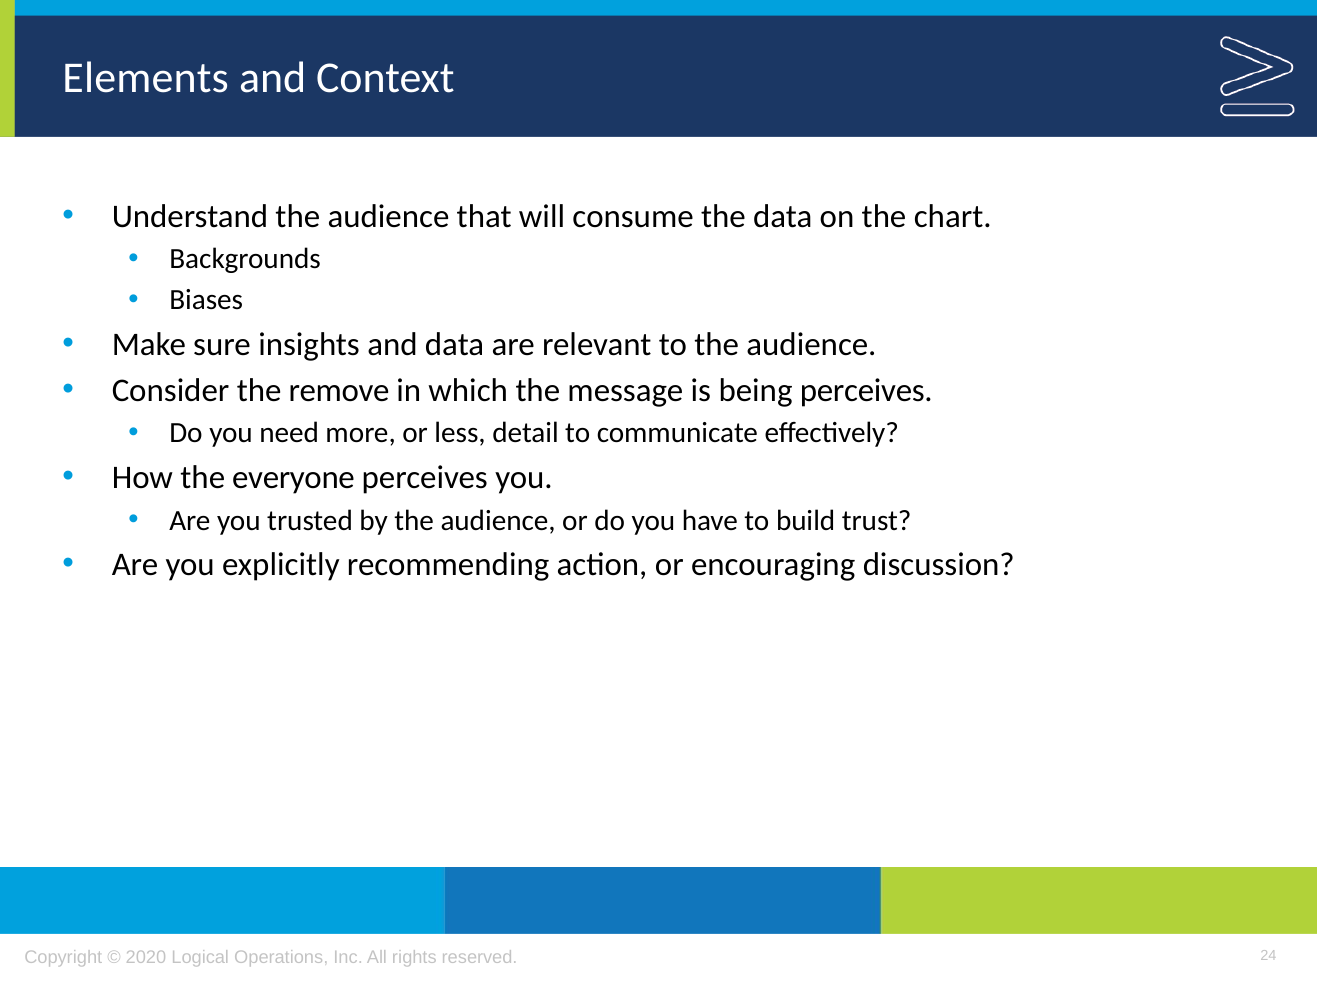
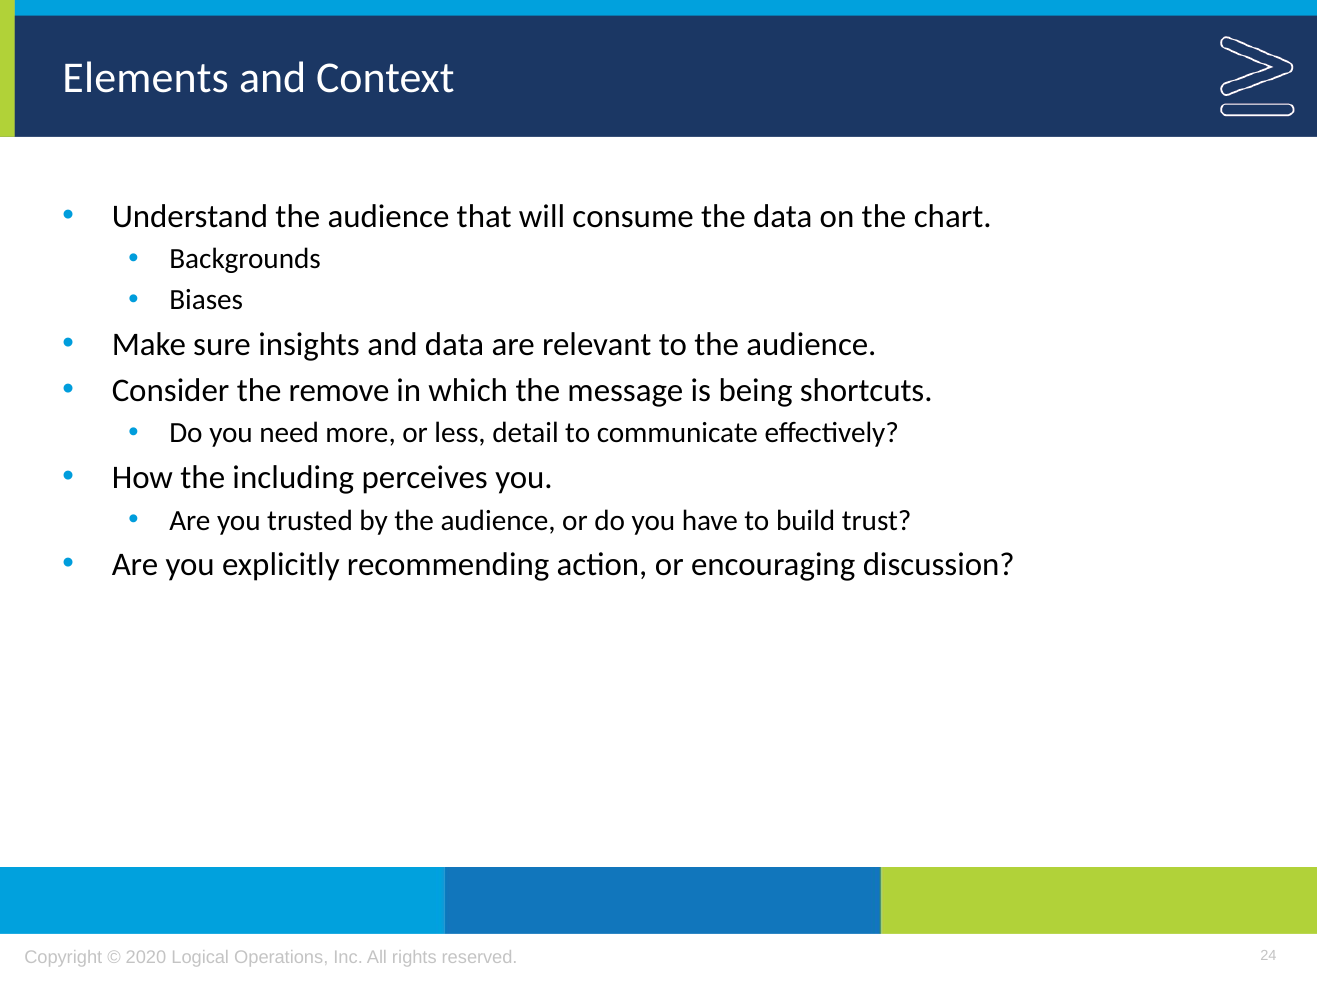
being perceives: perceives -> shortcuts
everyone: everyone -> including
